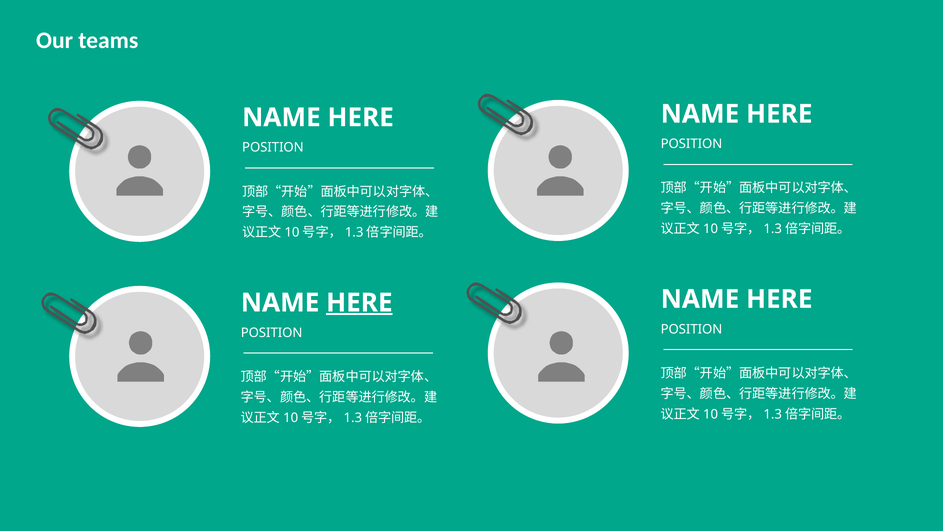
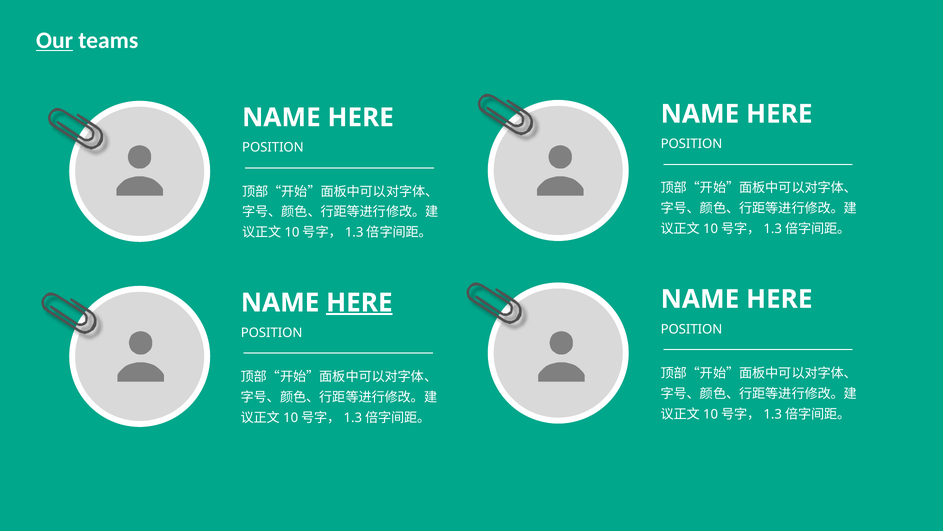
Our underline: none -> present
